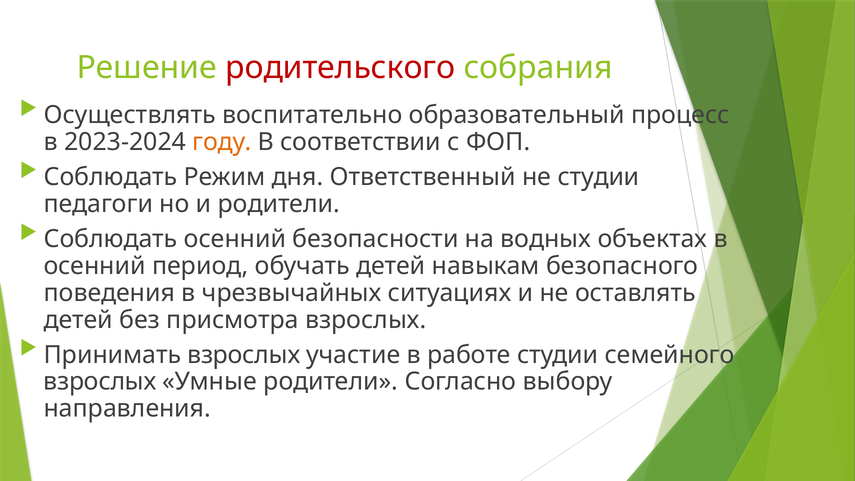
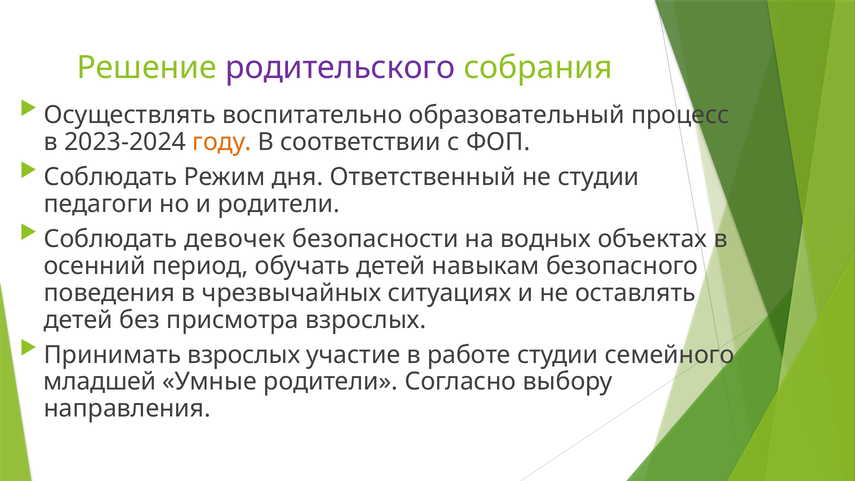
родительского colour: red -> purple
Соблюдать осенний: осенний -> девочек
взрослых at (100, 382): взрослых -> младшей
